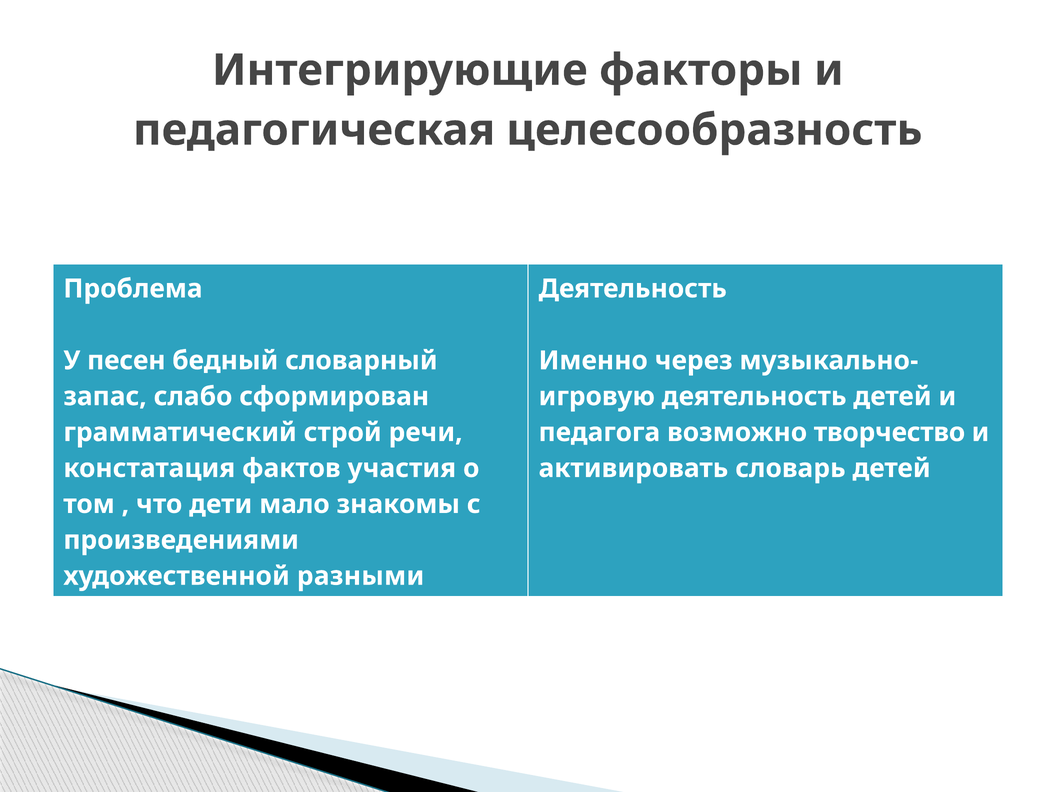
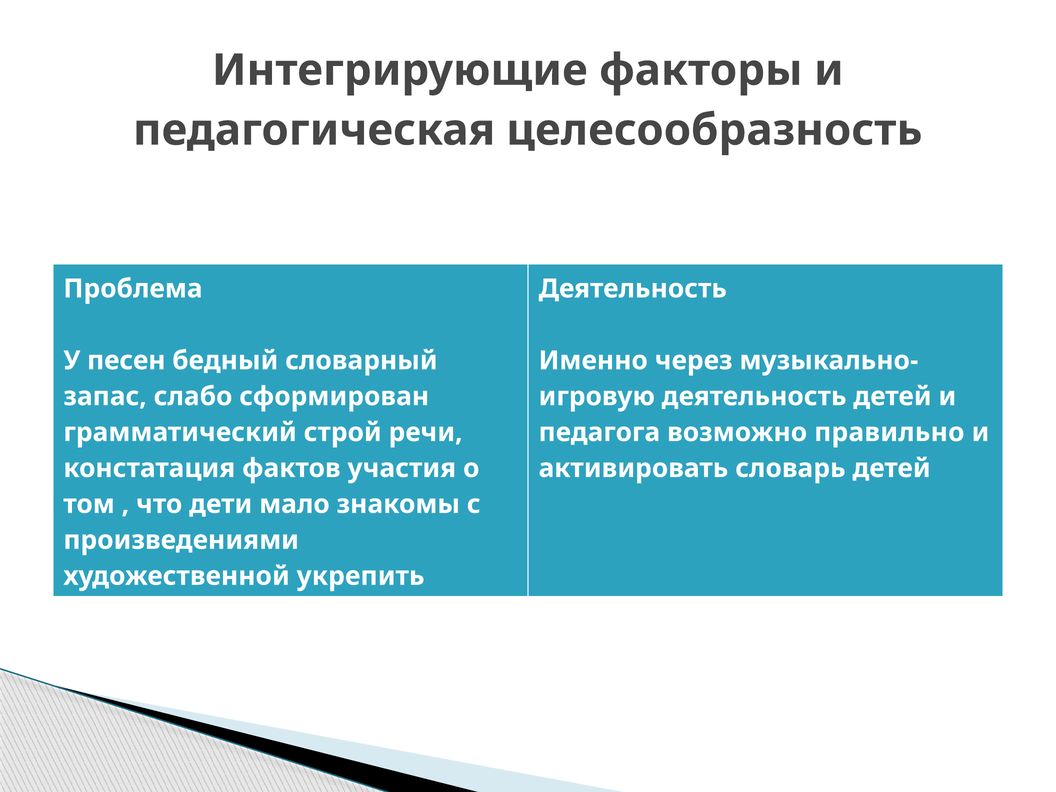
творчество: творчество -> правильно
разными: разными -> укрепить
